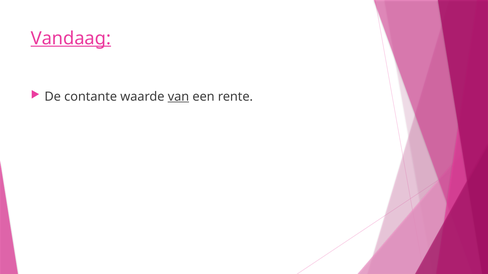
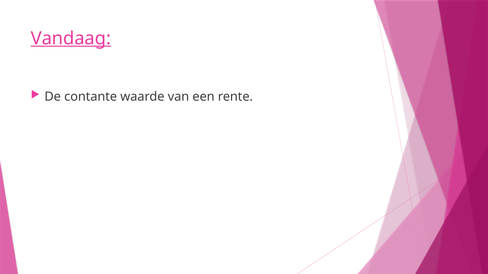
van underline: present -> none
